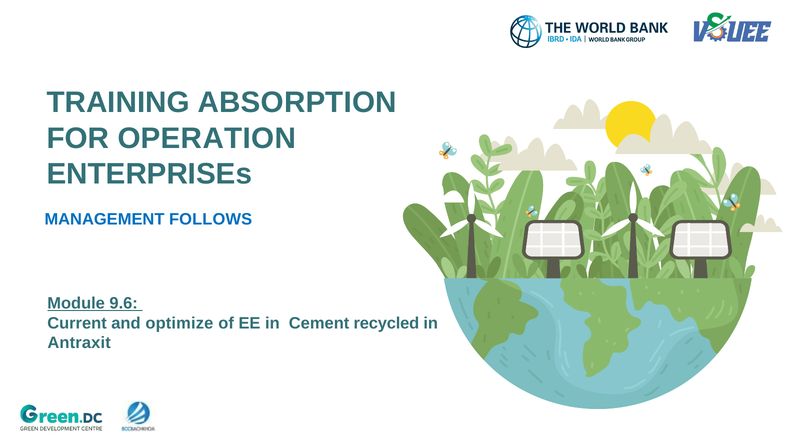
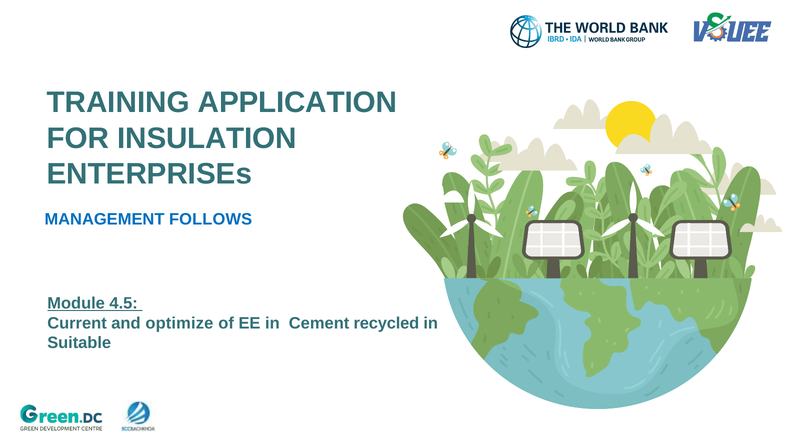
ABSORPTION: ABSORPTION -> APPLICATION
OPERATION: OPERATION -> INSULATION
9.6: 9.6 -> 4.5
Antraxit: Antraxit -> Suitable
